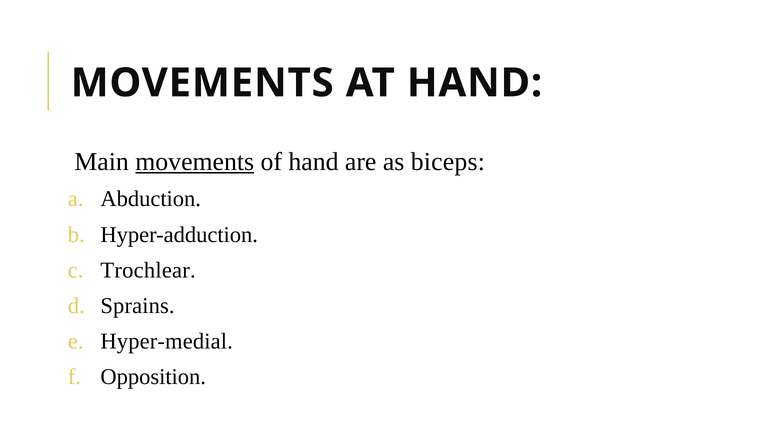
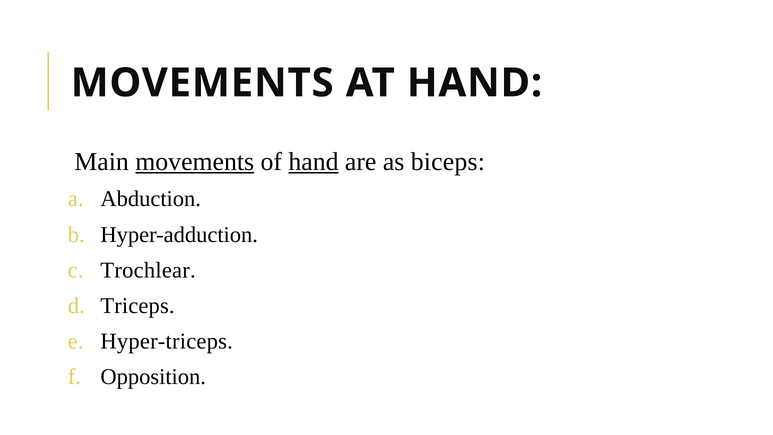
hand at (313, 162) underline: none -> present
Sprains: Sprains -> Triceps
Hyper-medial: Hyper-medial -> Hyper-triceps
